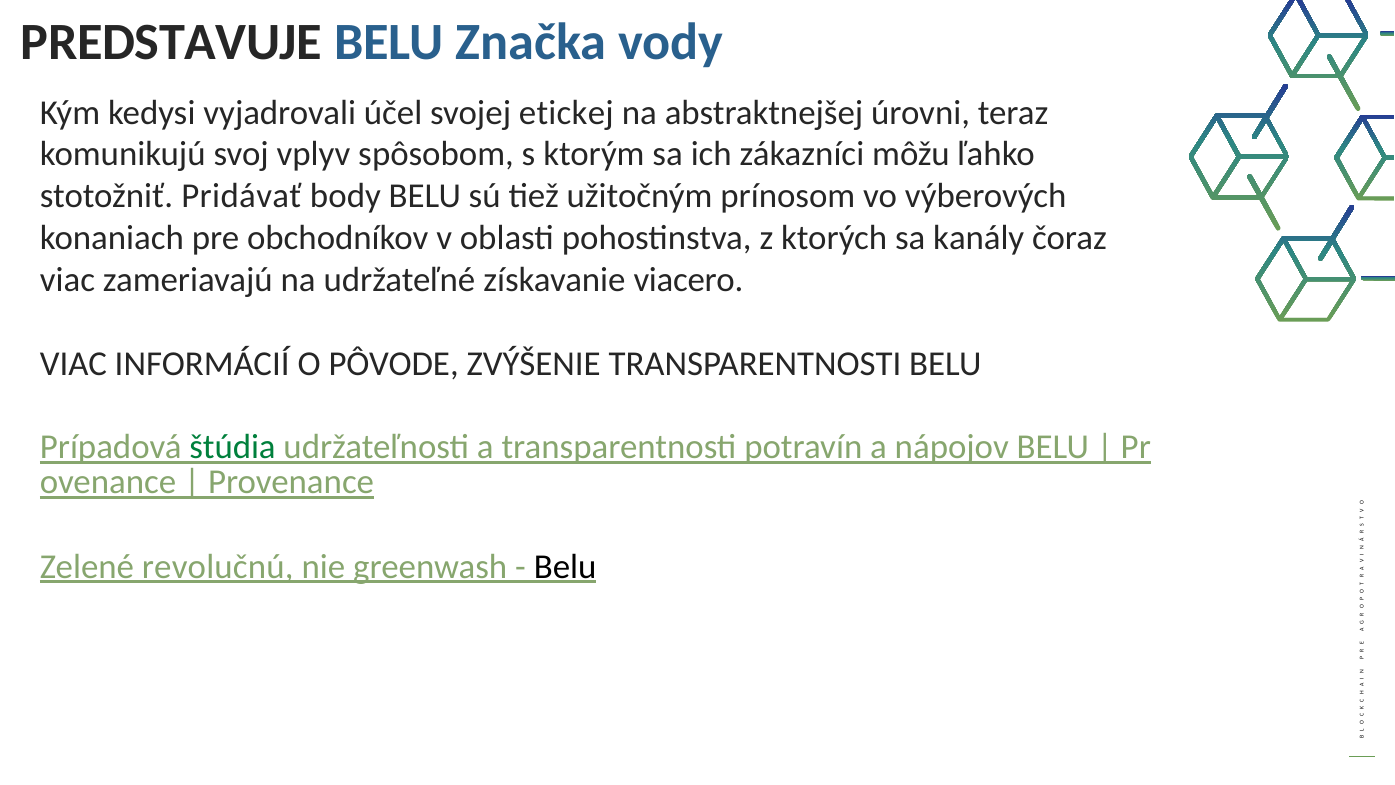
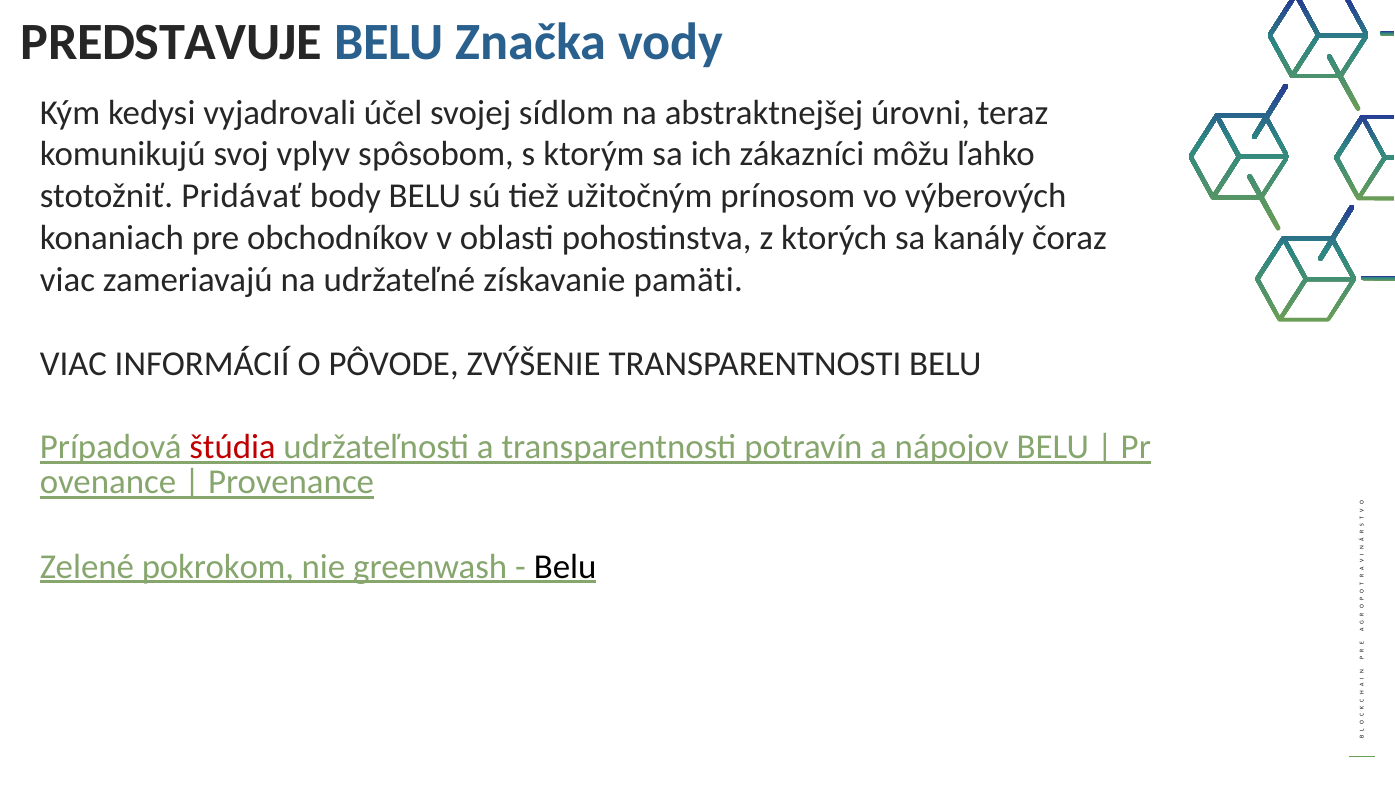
etickej: etickej -> sídlom
viacero: viacero -> pamäti
štúdia colour: green -> red
revolučnú: revolučnú -> pokrokom
